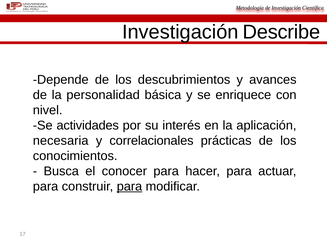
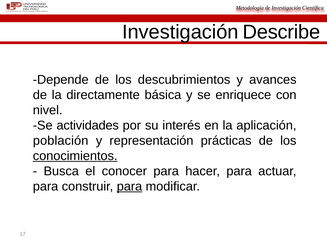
personalidad: personalidad -> directamente
necesaria: necesaria -> población
correlacionales: correlacionales -> representación
conocimientos underline: none -> present
